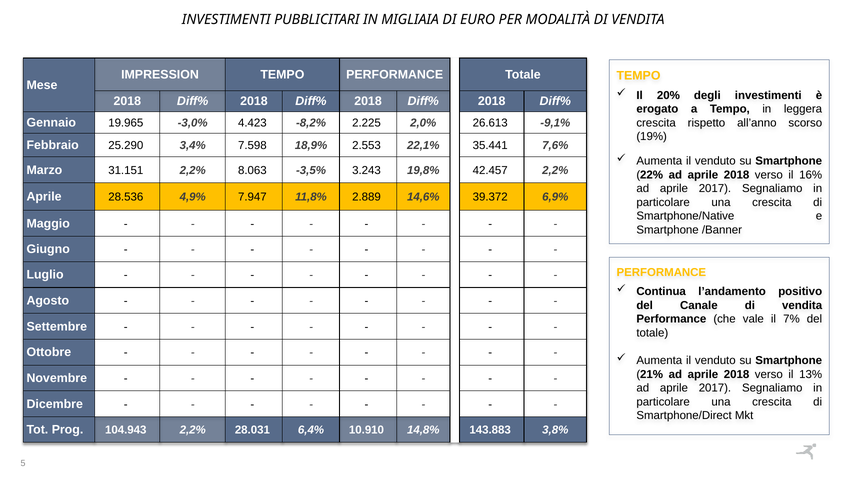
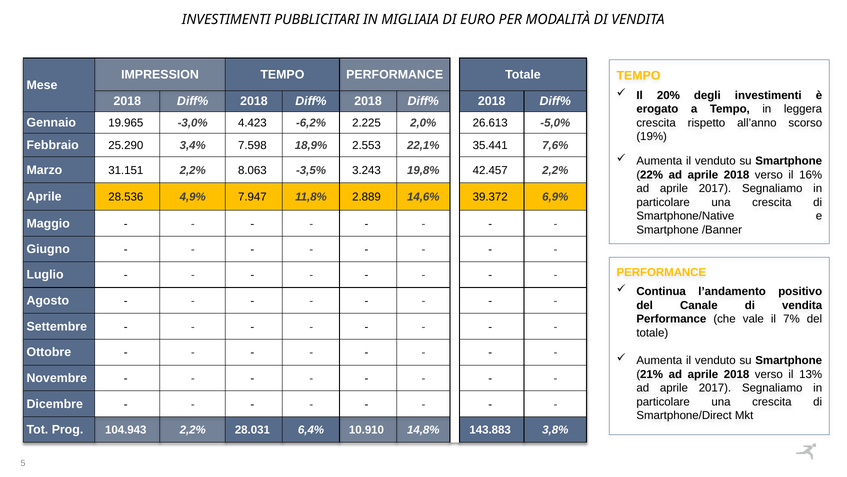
-8,2%: -8,2% -> -6,2%
-9,1%: -9,1% -> -5,0%
